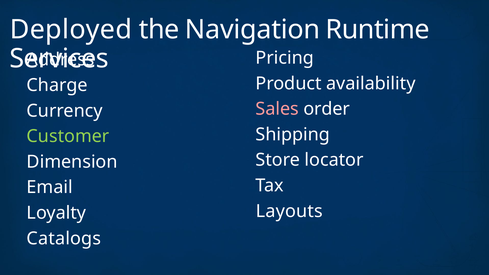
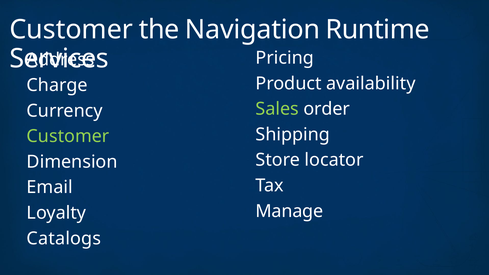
Deployed at (71, 30): Deployed -> Customer
Sales colour: pink -> light green
Layouts: Layouts -> Manage
